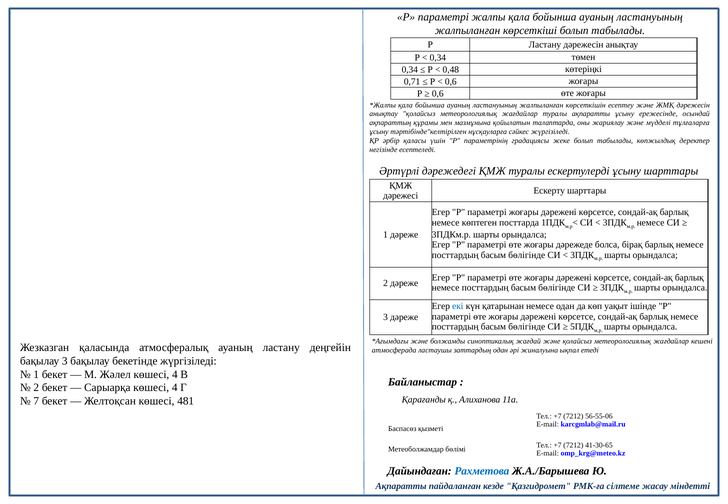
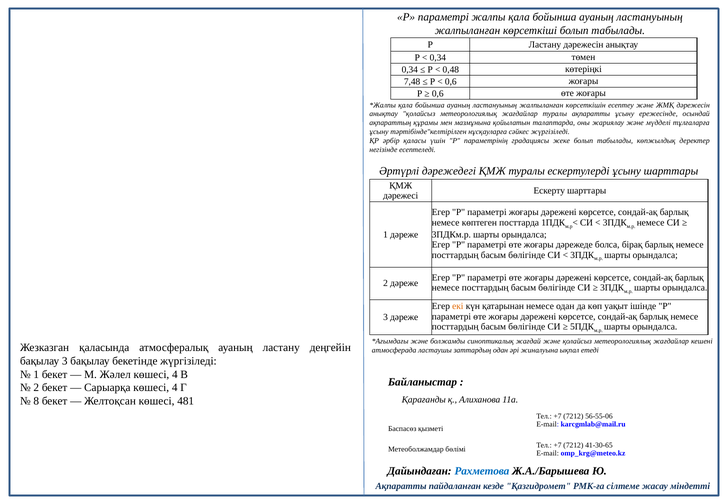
0,71: 0,71 -> 7,48
екі colour: blue -> orange
7: 7 -> 8
